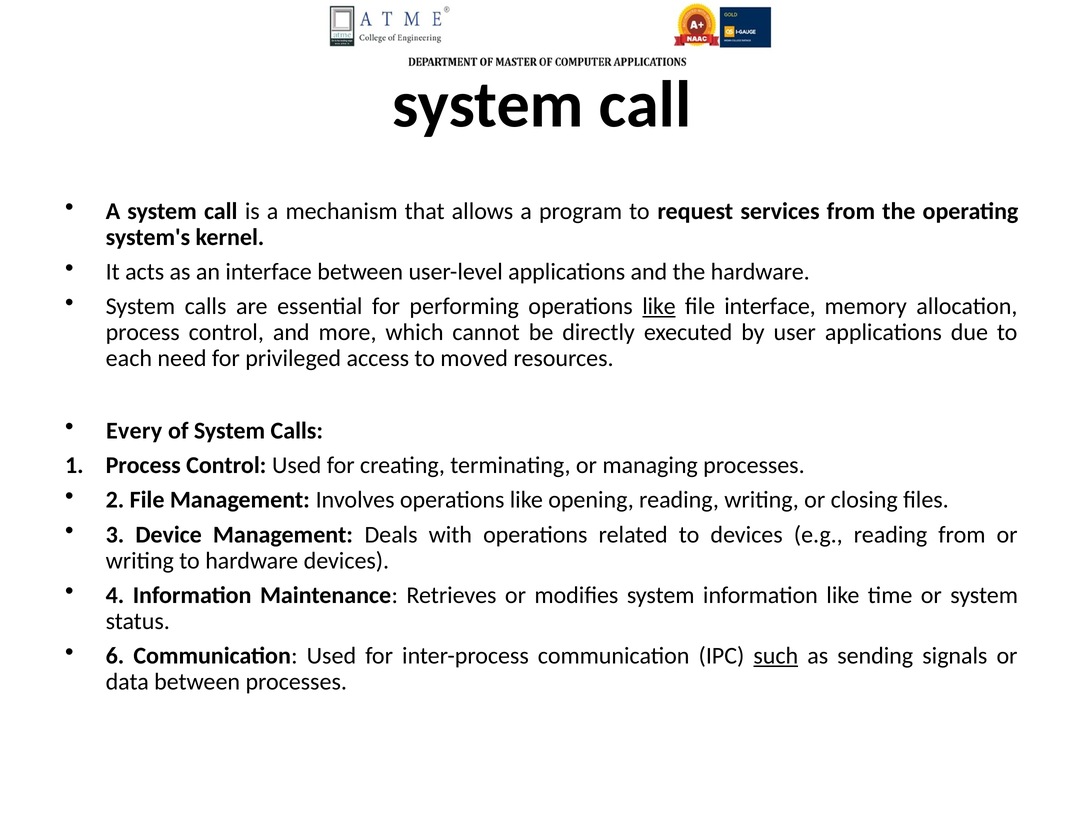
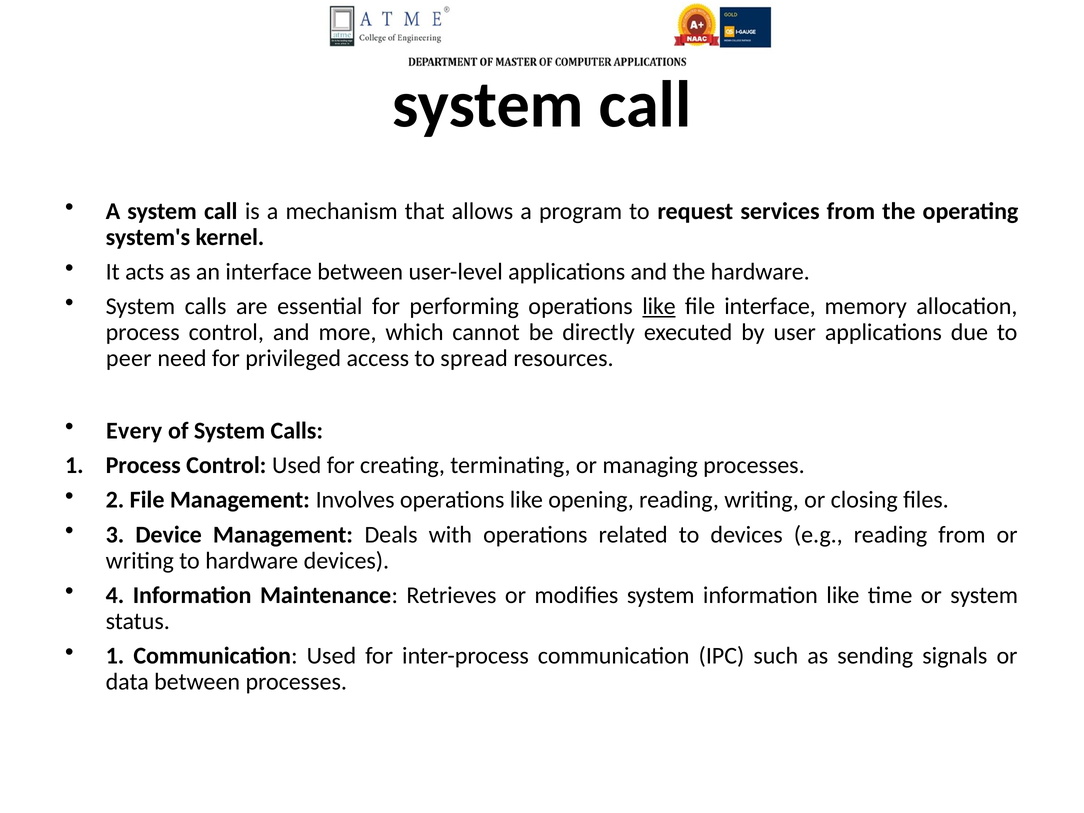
each: each -> peer
moved: moved -> spread
6 at (115, 656): 6 -> 1
such underline: present -> none
